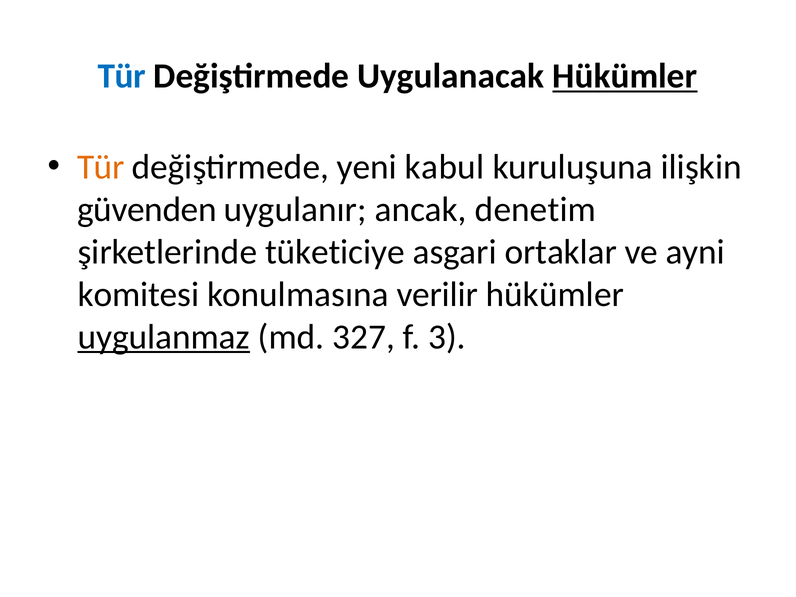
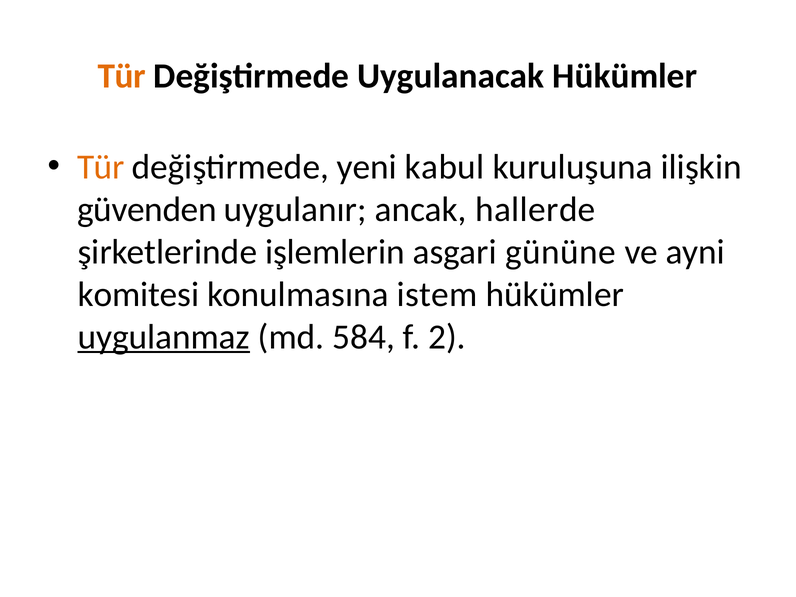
Tür at (122, 76) colour: blue -> orange
Hükümler at (625, 76) underline: present -> none
denetim: denetim -> hallerde
tüketiciye: tüketiciye -> işlemlerin
ortaklar: ortaklar -> gününe
verilir: verilir -> istem
327: 327 -> 584
3: 3 -> 2
